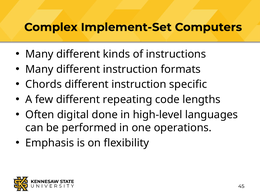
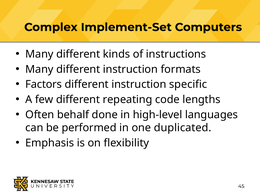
Chords: Chords -> Factors
digital: digital -> behalf
operations: operations -> duplicated
